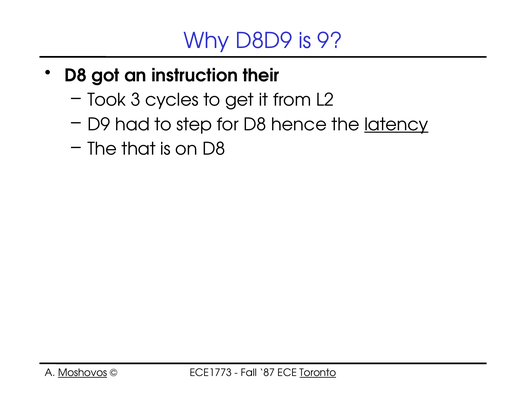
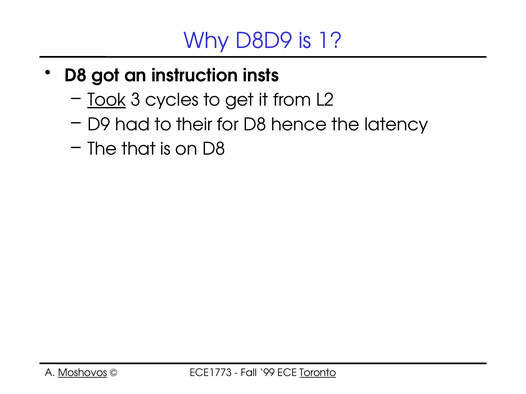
9: 9 -> 1
their: their -> insts
Took underline: none -> present
step: step -> their
latency underline: present -> none
87: 87 -> 99
